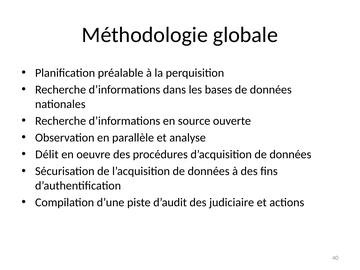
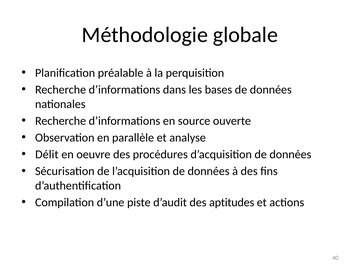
judiciaire: judiciaire -> aptitudes
